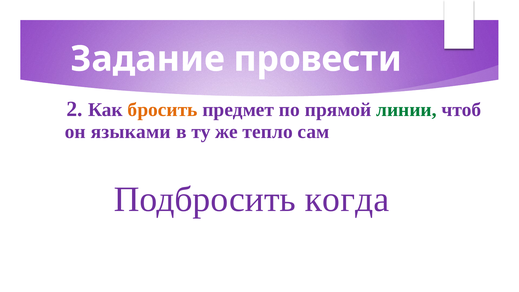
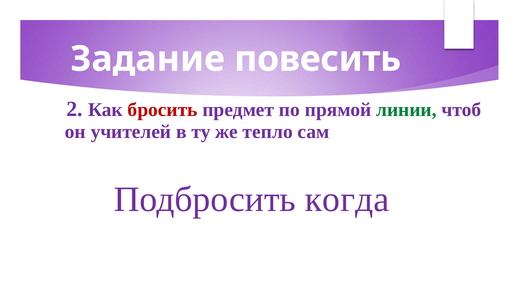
провести: провести -> повесить
бросить colour: orange -> red
языками: языками -> учителей
